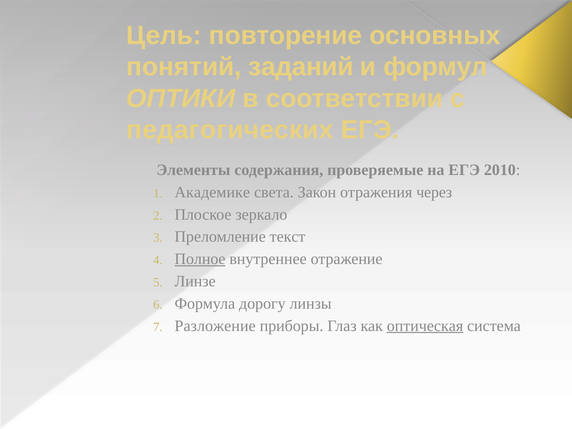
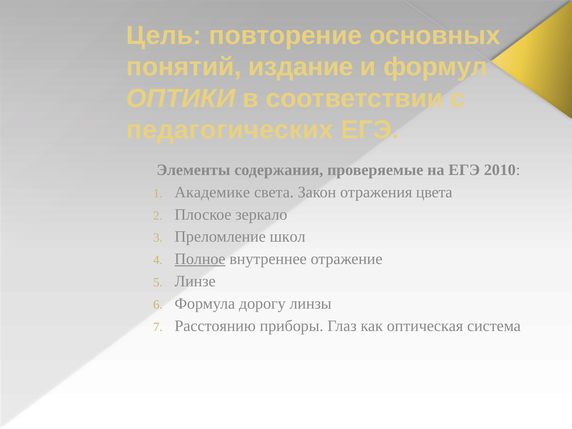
заданий: заданий -> издание
через: через -> цвета
текст: текст -> школ
Разложение: Разложение -> Расстоянию
оптическая underline: present -> none
